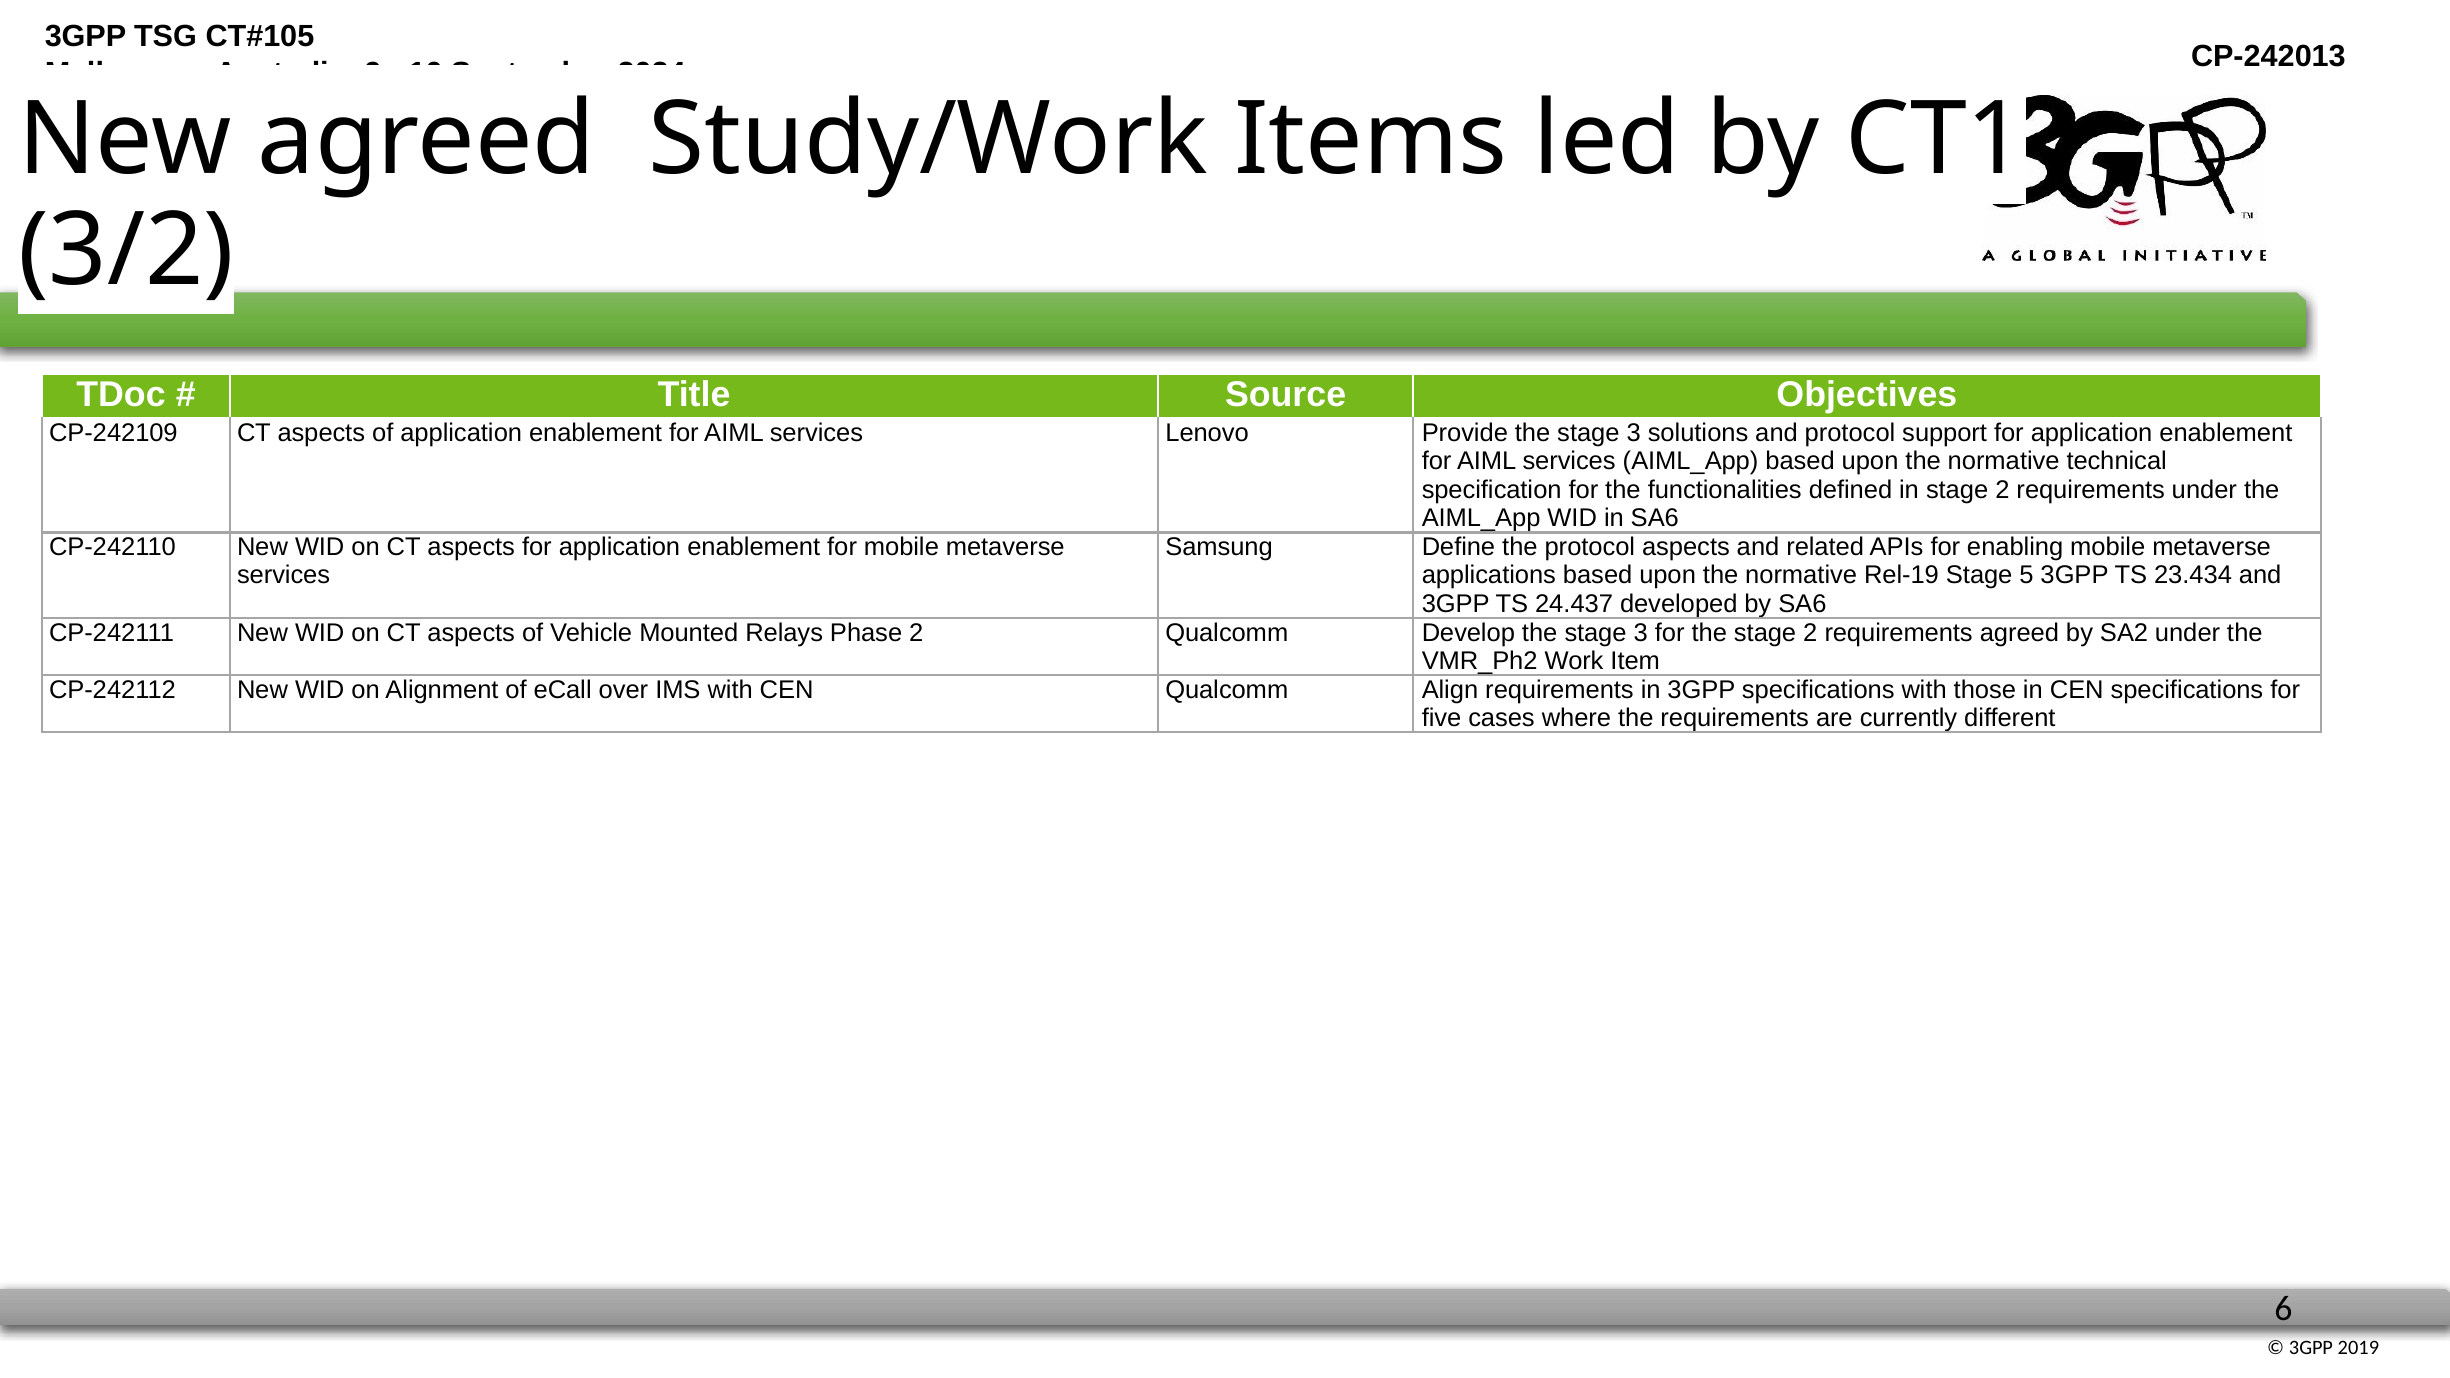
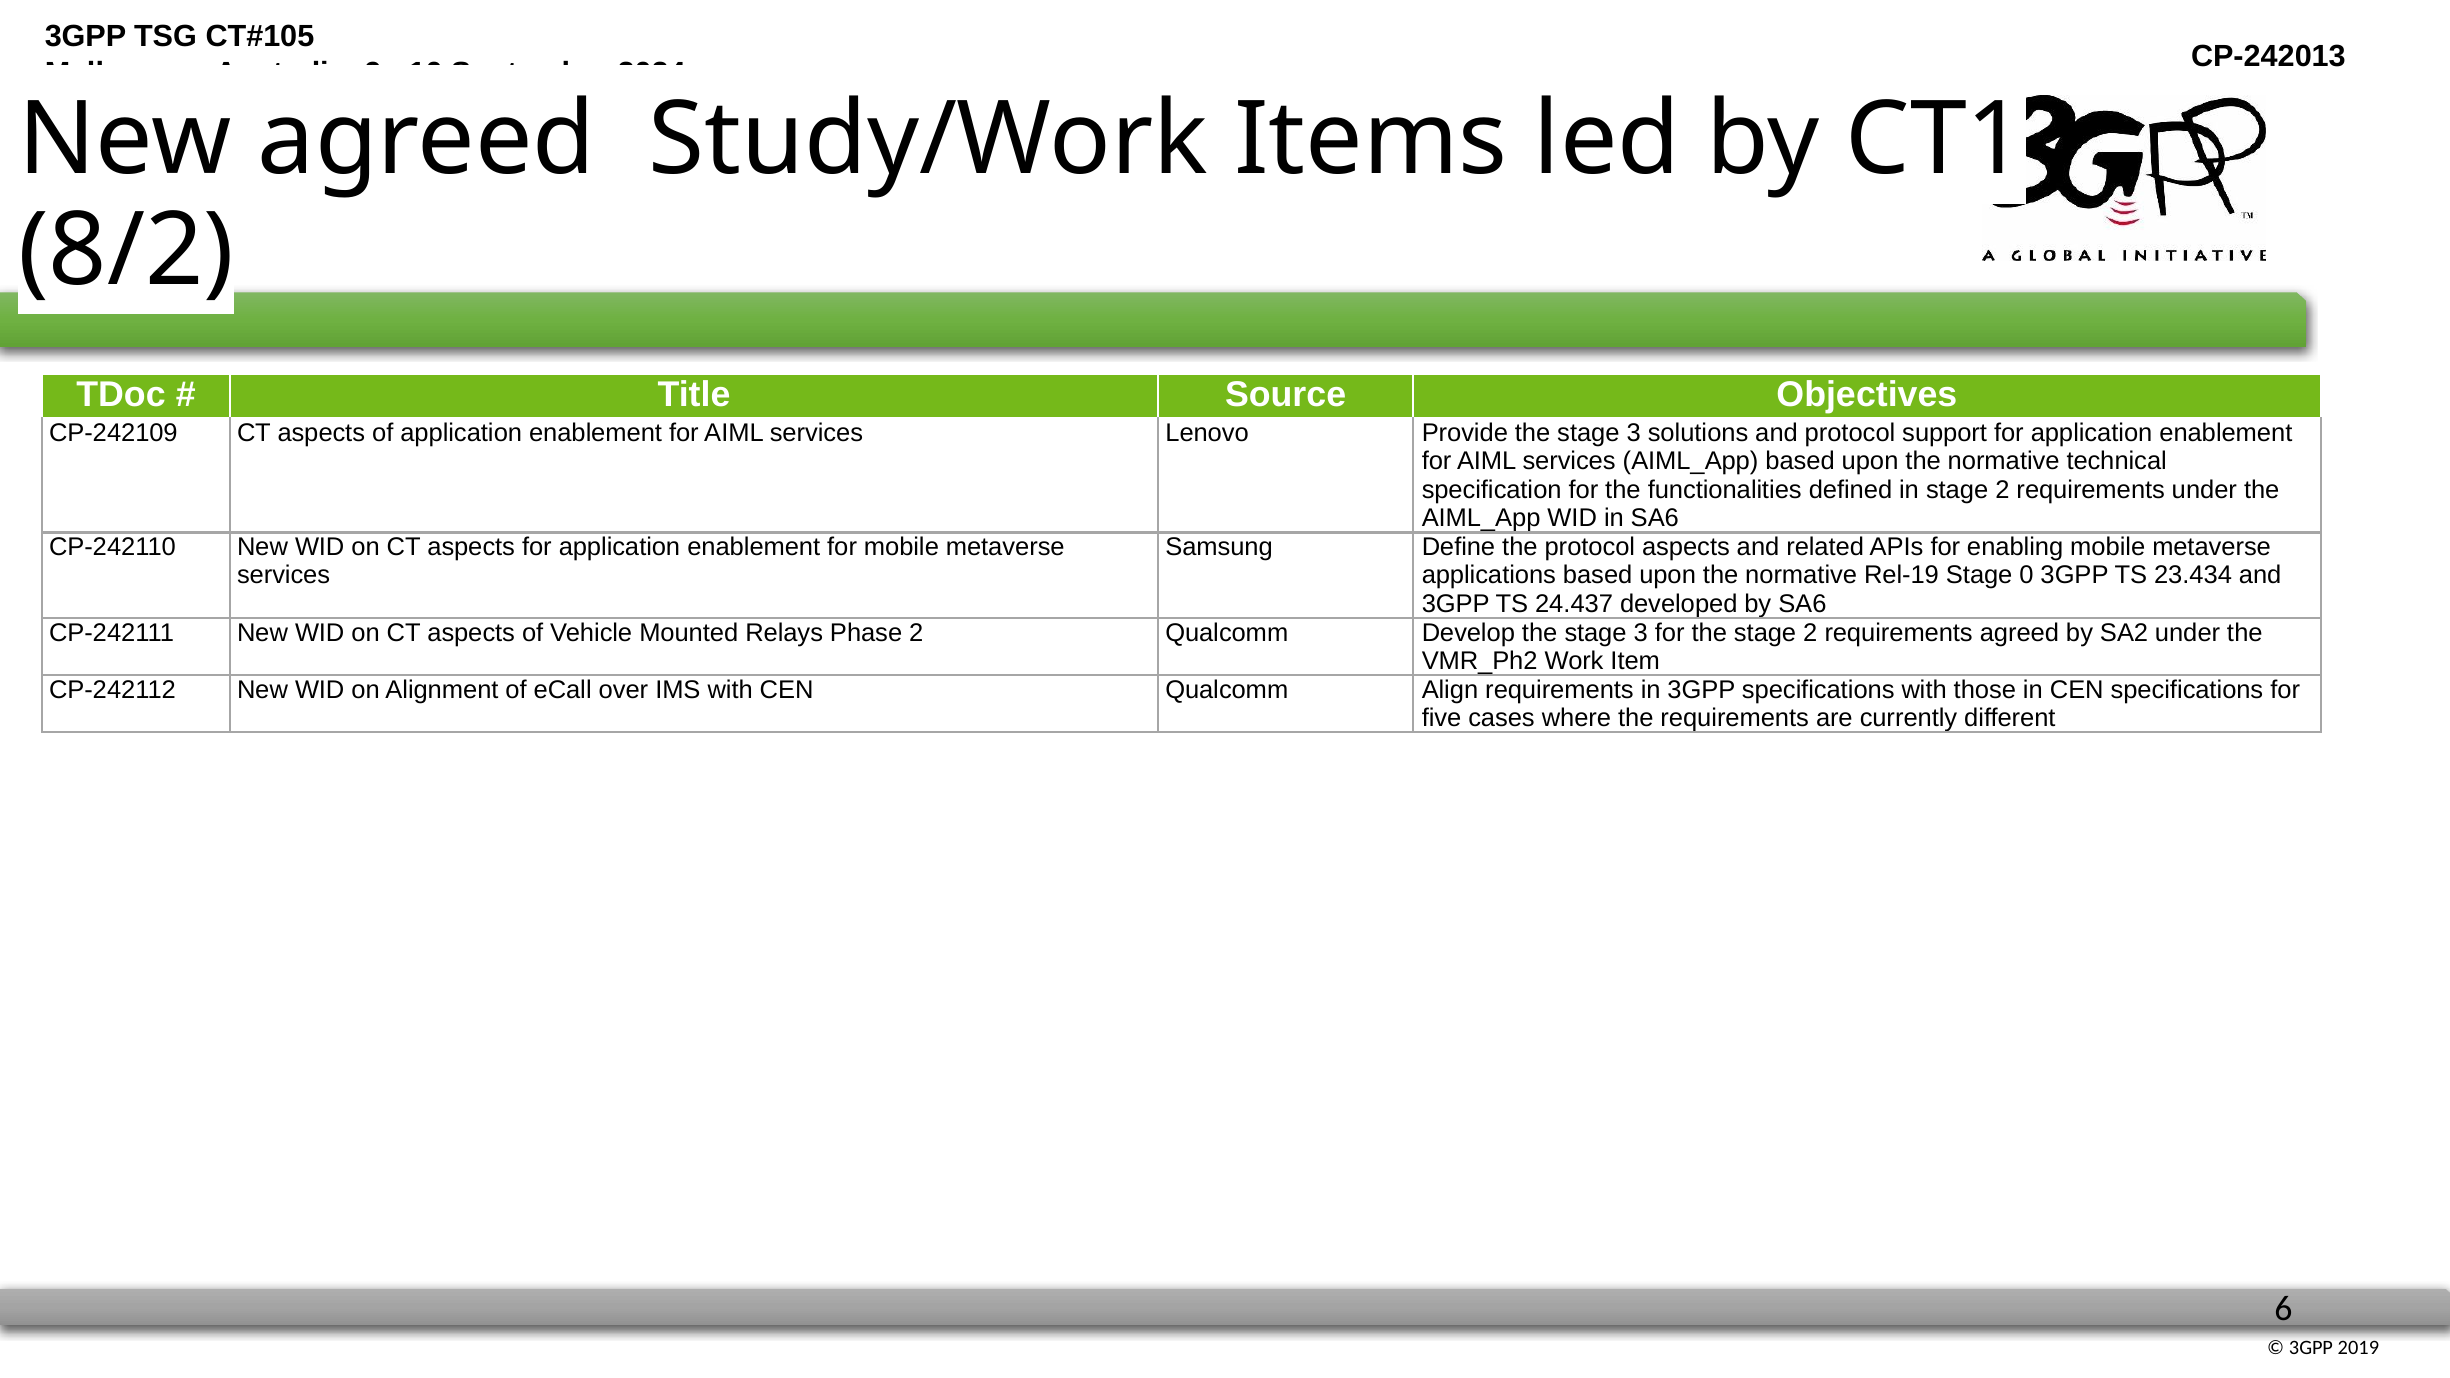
3/2: 3/2 -> 8/2
5: 5 -> 0
